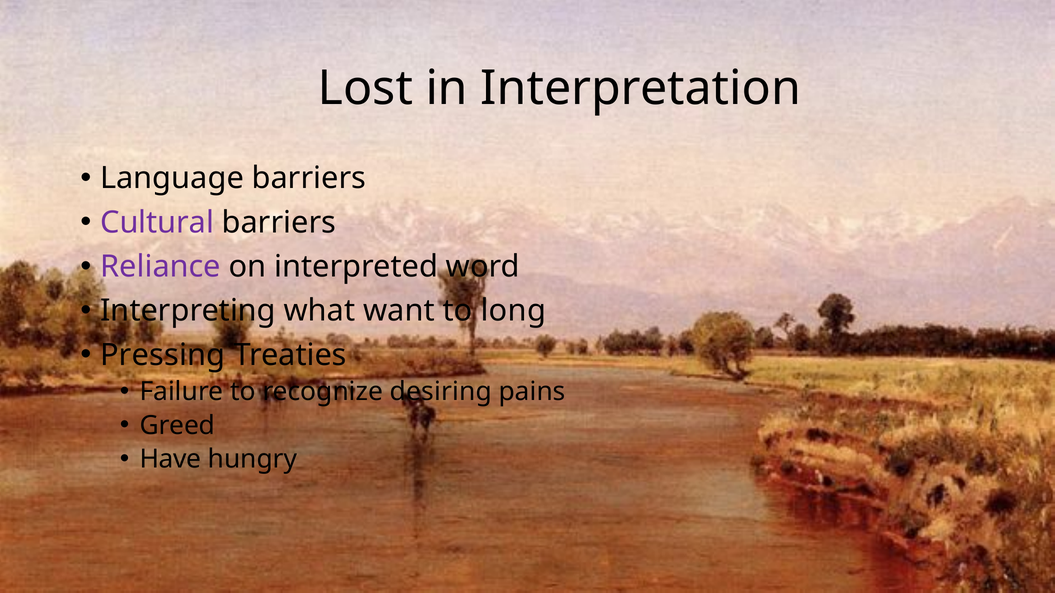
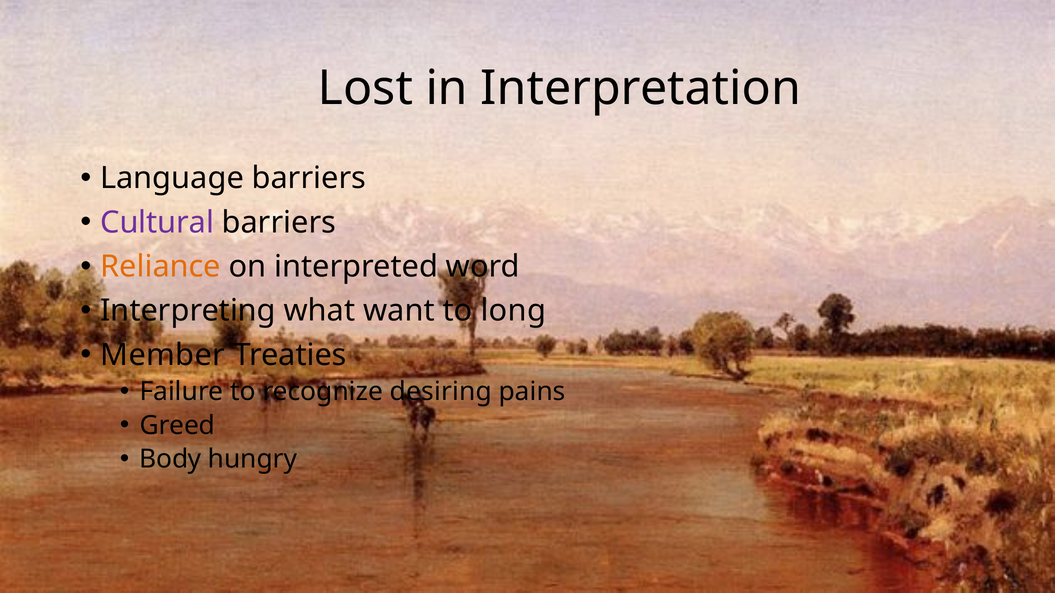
Reliance colour: purple -> orange
Pressing: Pressing -> Member
Have: Have -> Body
